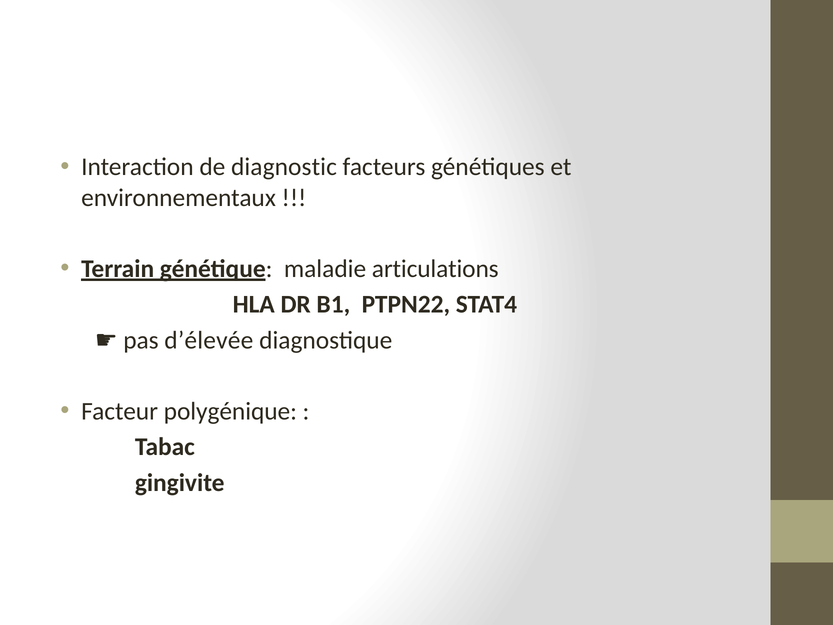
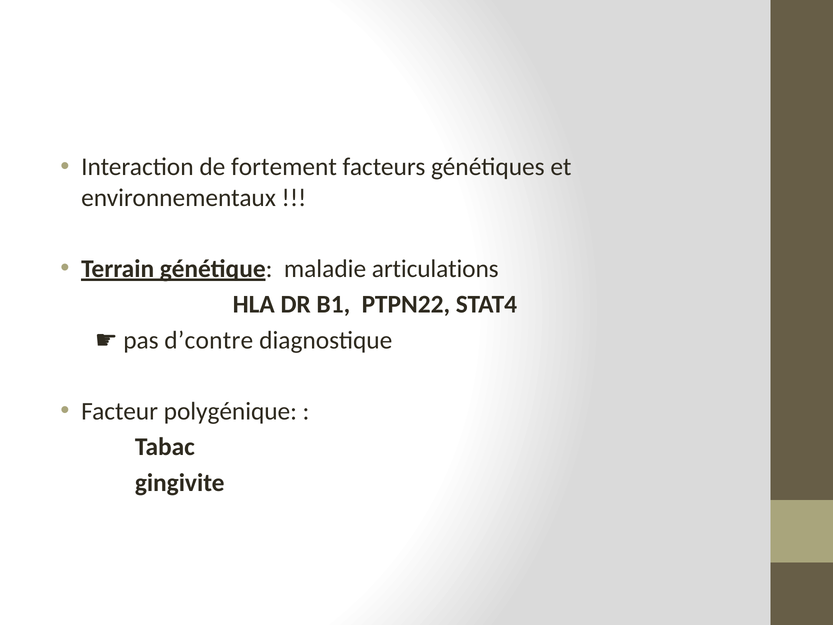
diagnostic: diagnostic -> fortement
d’élevée: d’élevée -> d’contre
